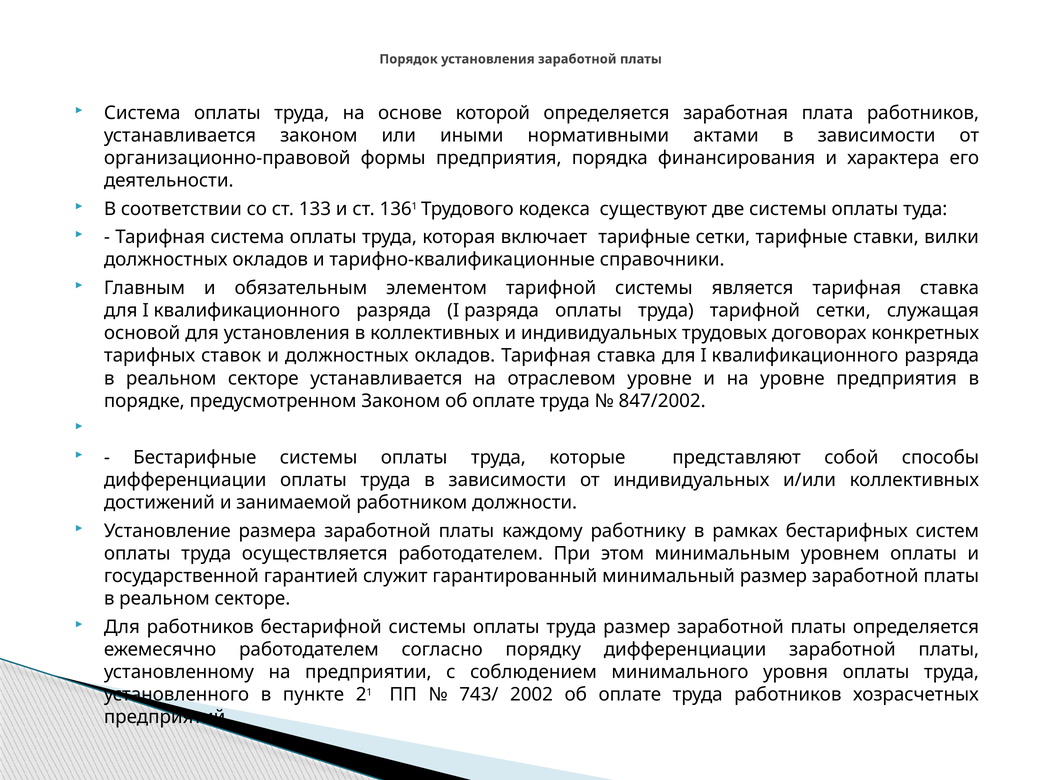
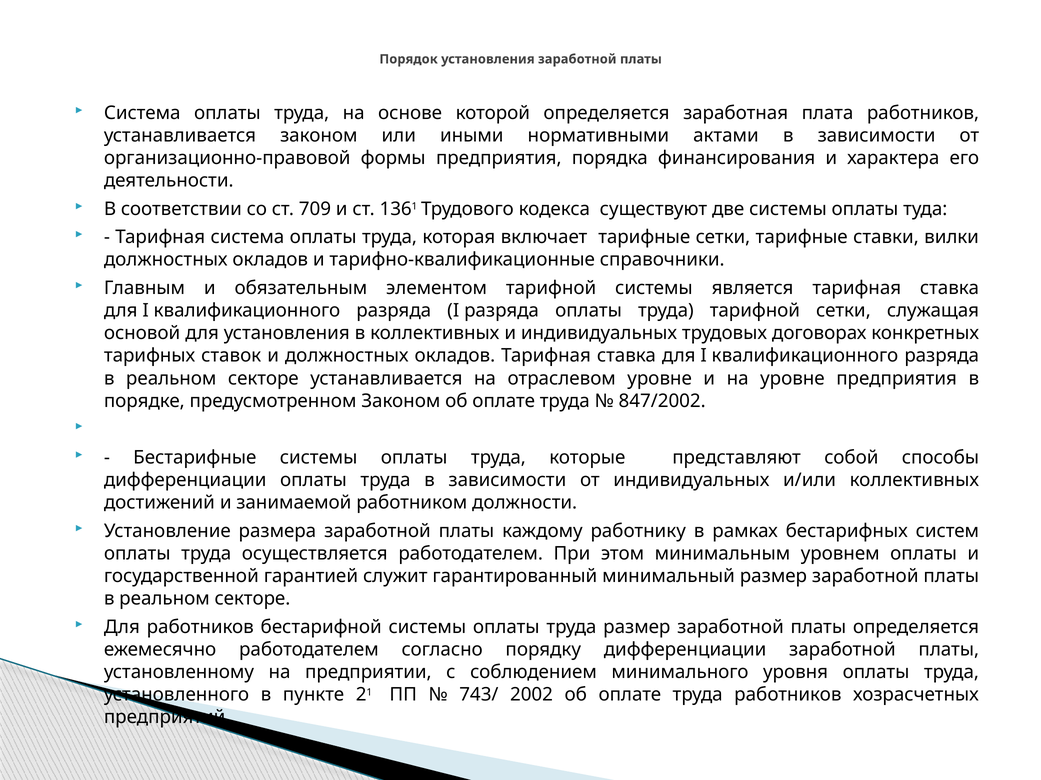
133: 133 -> 709
